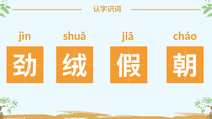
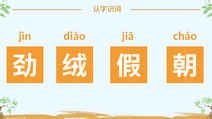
shuǎ: shuǎ -> diào
